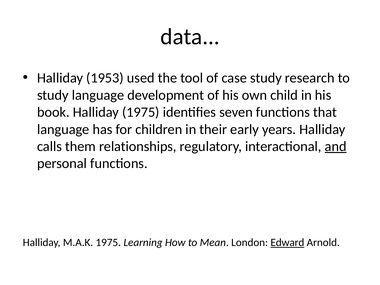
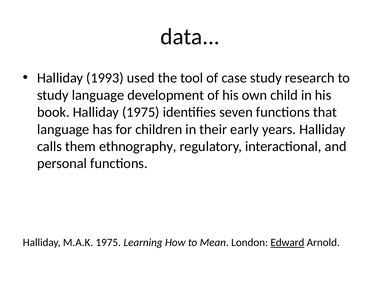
1953: 1953 -> 1993
relationships: relationships -> ethnography
and underline: present -> none
